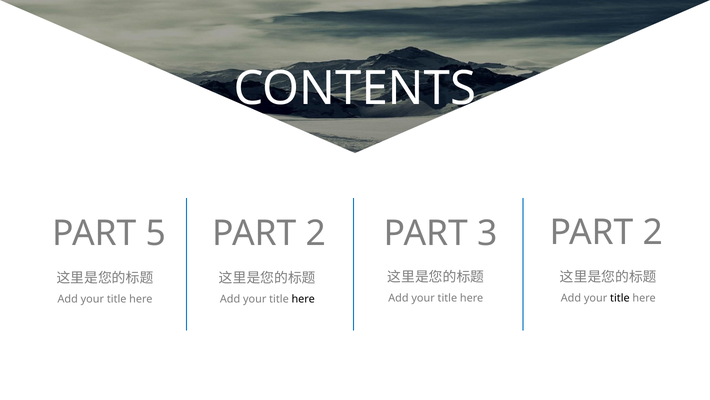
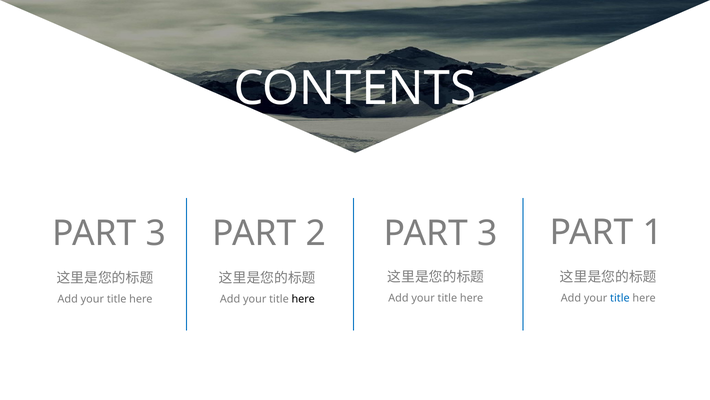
5 at (156, 233): 5 -> 3
3 PART 2: 2 -> 1
title at (620, 298) colour: black -> blue
